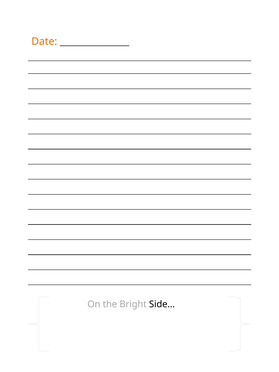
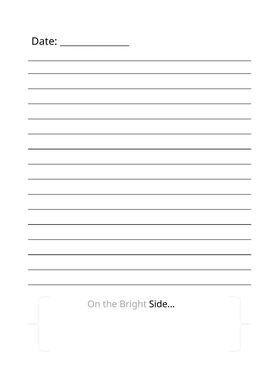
Date colour: orange -> black
